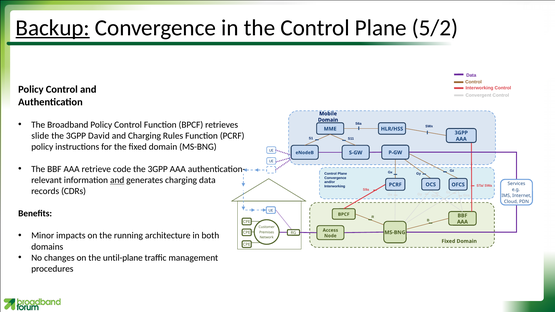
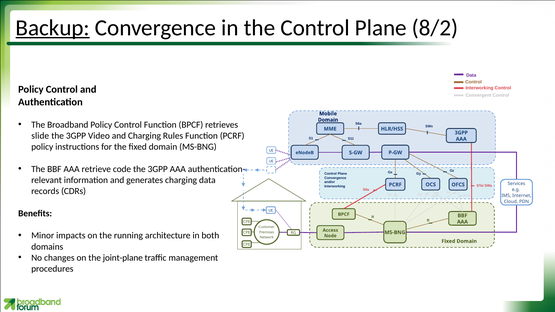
5/2: 5/2 -> 8/2
David: David -> Video
and at (117, 180) underline: present -> none
until-plane: until-plane -> joint-plane
